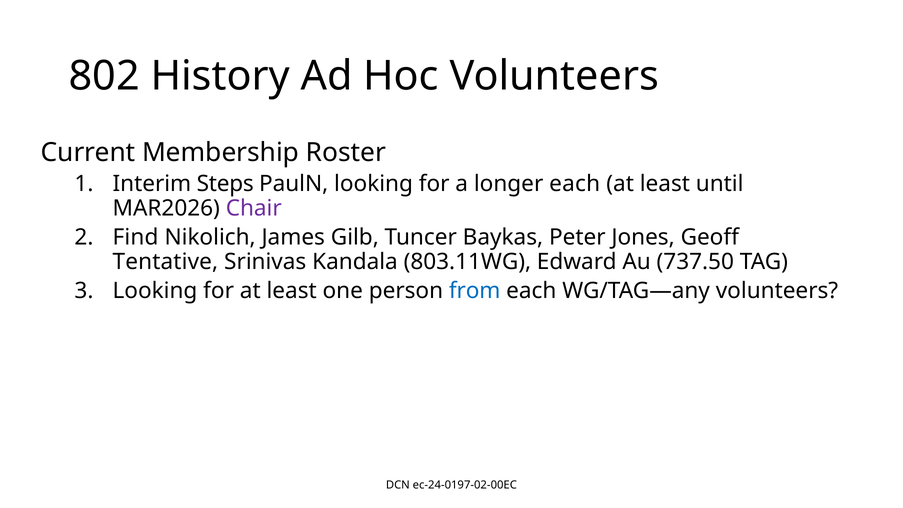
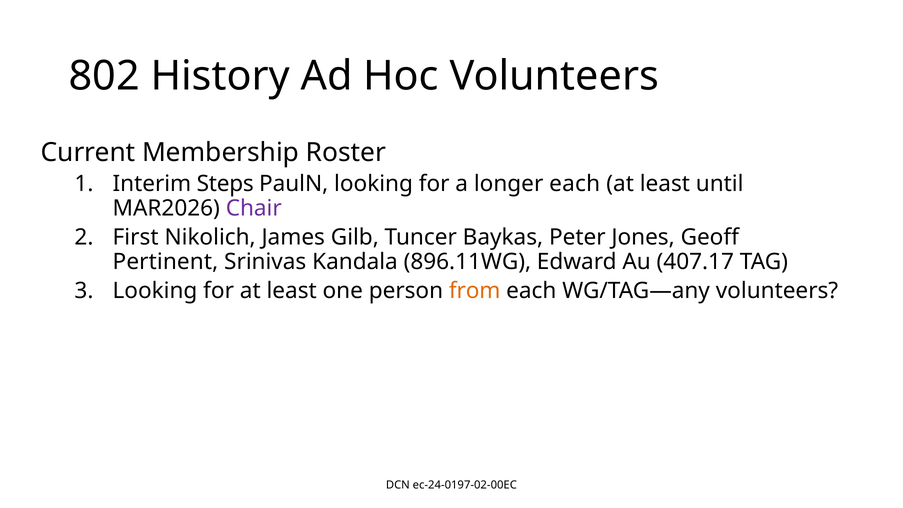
Find: Find -> First
Tentative: Tentative -> Pertinent
803.11WG: 803.11WG -> 896.11WG
737.50: 737.50 -> 407.17
from colour: blue -> orange
